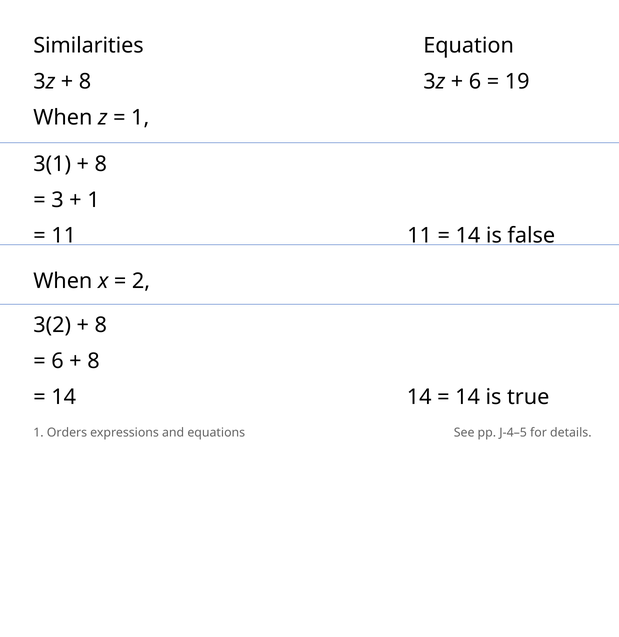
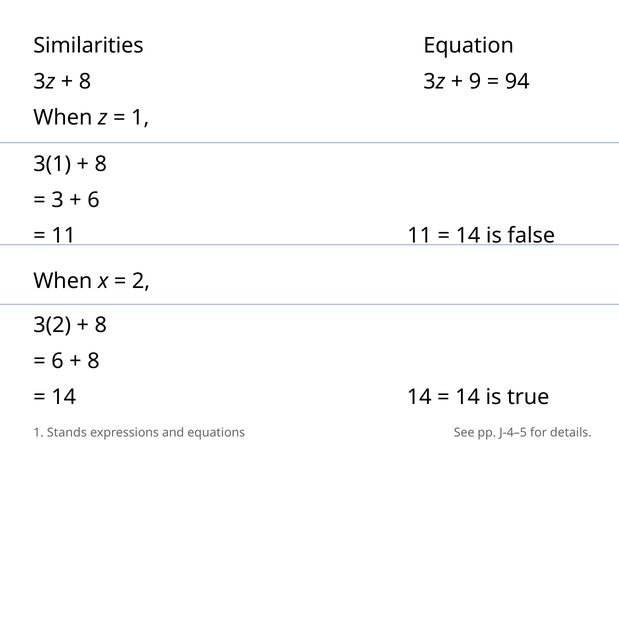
6 at (475, 81): 6 -> 9
19: 19 -> 94
1 at (93, 200): 1 -> 6
Orders: Orders -> Stands
